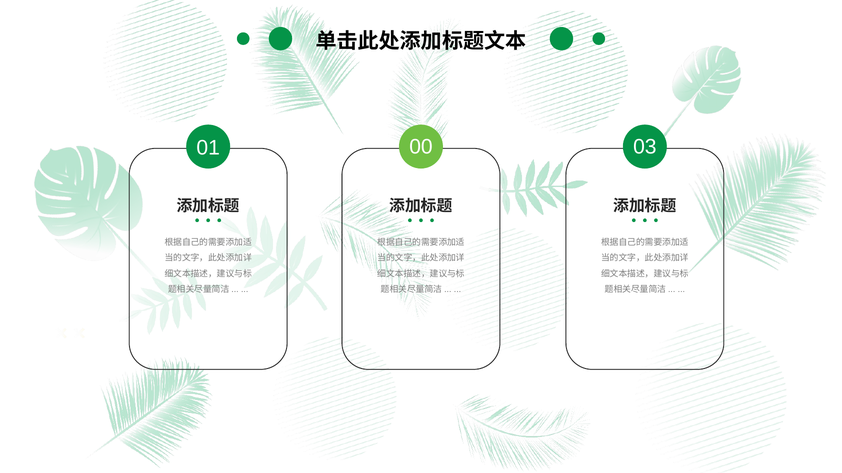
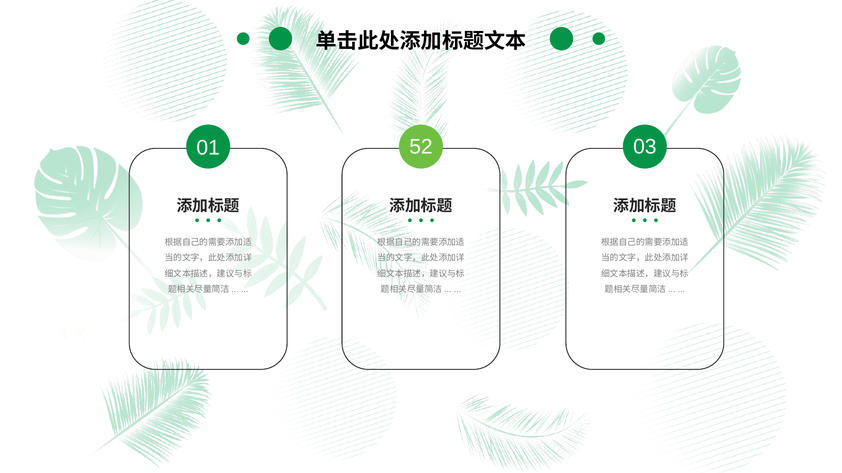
00: 00 -> 52
